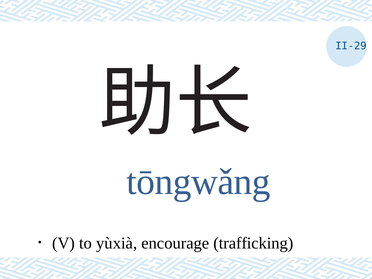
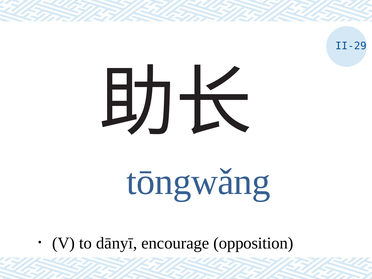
yùxià: yùxià -> dānyī
trafficking: trafficking -> opposition
